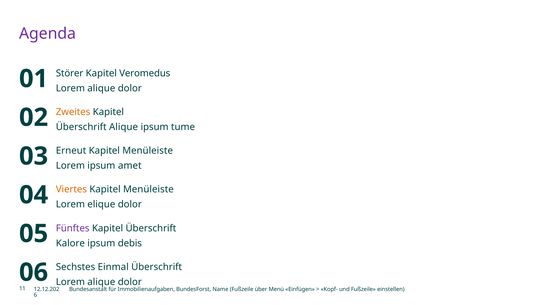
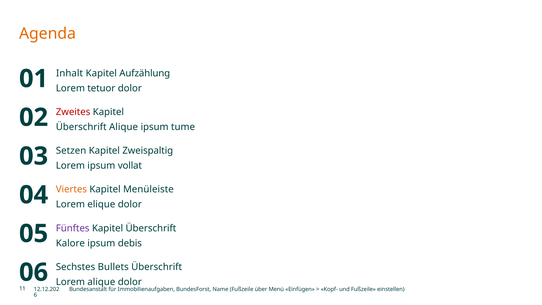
Agenda colour: purple -> orange
Störer: Störer -> Inhalt
Veromedus: Veromedus -> Aufzählung
alique at (101, 88): alique -> tetuor
Zweites colour: orange -> red
Erneut: Erneut -> Setzen
Menüleiste at (148, 151): Menüleiste -> Zweispaltig
amet: amet -> vollat
Einmal: Einmal -> Bullets
